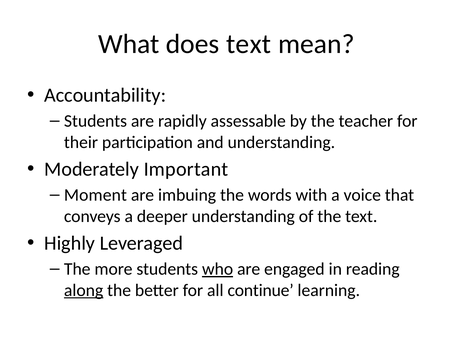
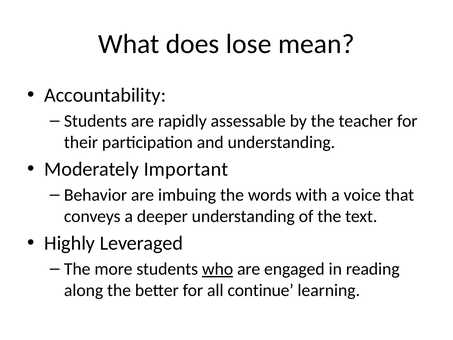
does text: text -> lose
Moment: Moment -> Behavior
along underline: present -> none
